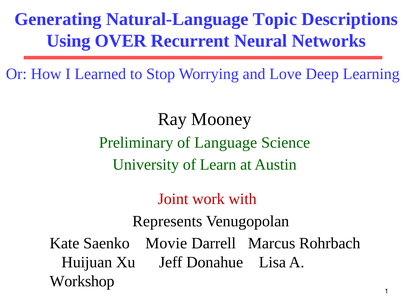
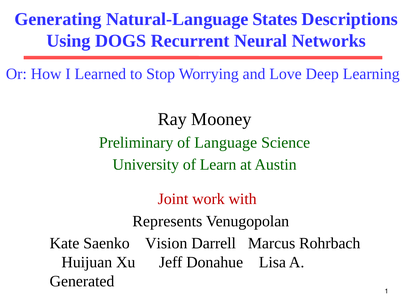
Topic: Topic -> States
OVER: OVER -> DOGS
Movie: Movie -> Vision
Workshop: Workshop -> Generated
